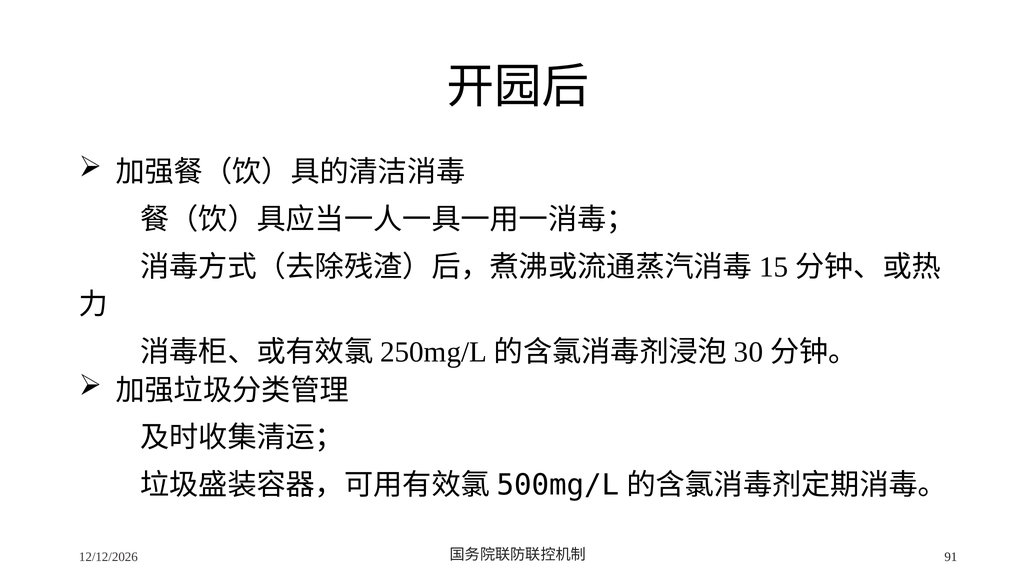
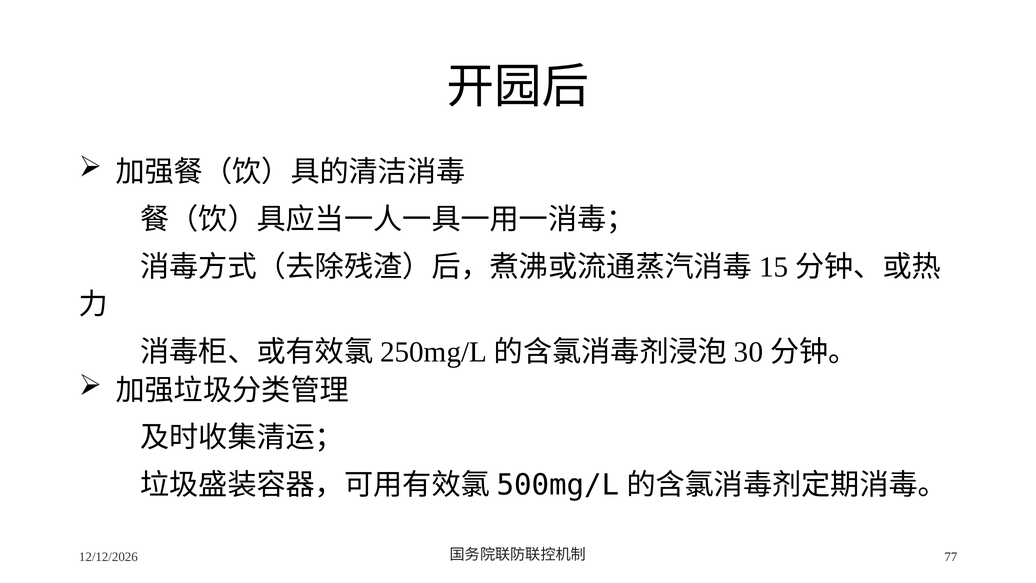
91: 91 -> 77
